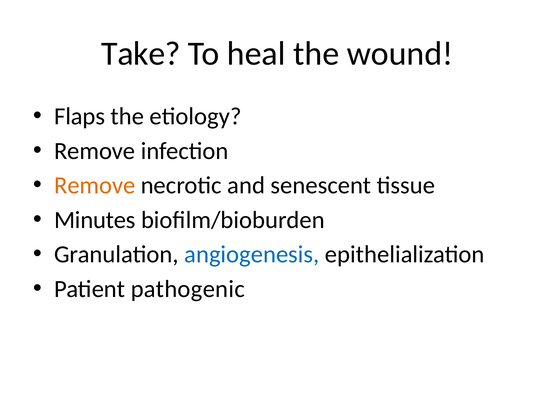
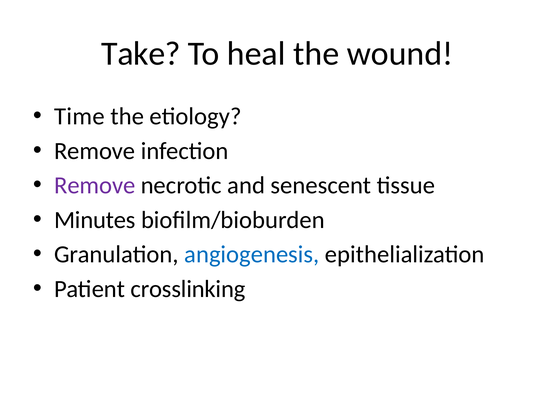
Flaps: Flaps -> Time
Remove at (95, 186) colour: orange -> purple
pathogenic: pathogenic -> crosslinking
